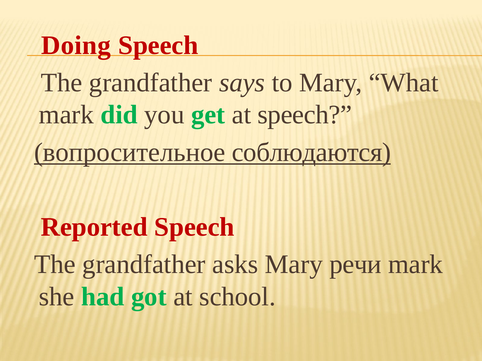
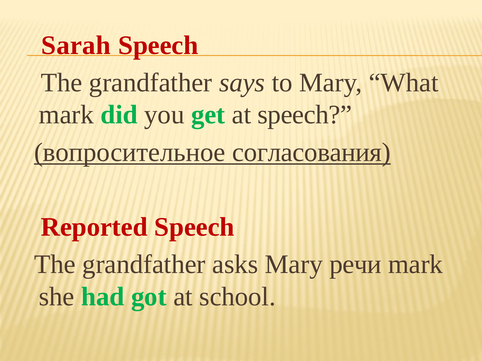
Doing: Doing -> Sarah
соблюдаются: соблюдаются -> согласования
